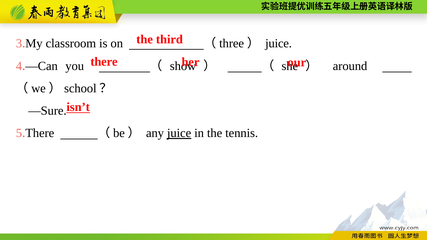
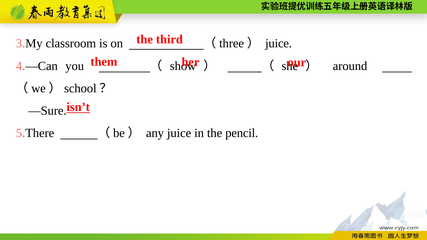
there at (104, 62): there -> them
juice at (179, 133) underline: present -> none
tennis: tennis -> pencil
